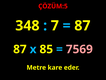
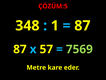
7: 7 -> 1
85: 85 -> 57
7569 colour: pink -> light green
